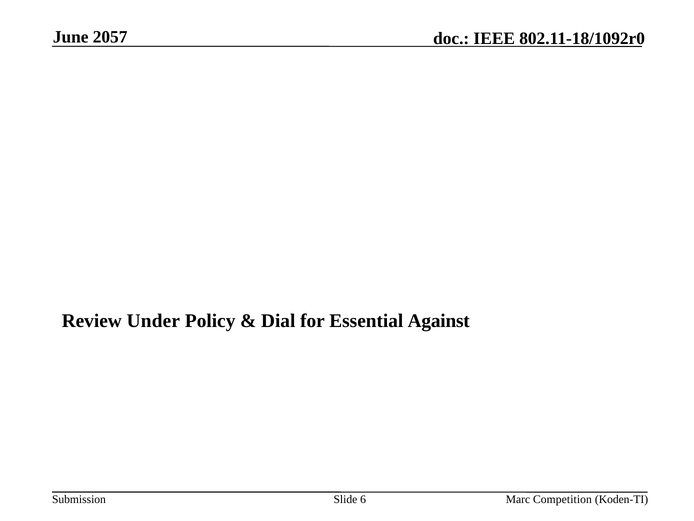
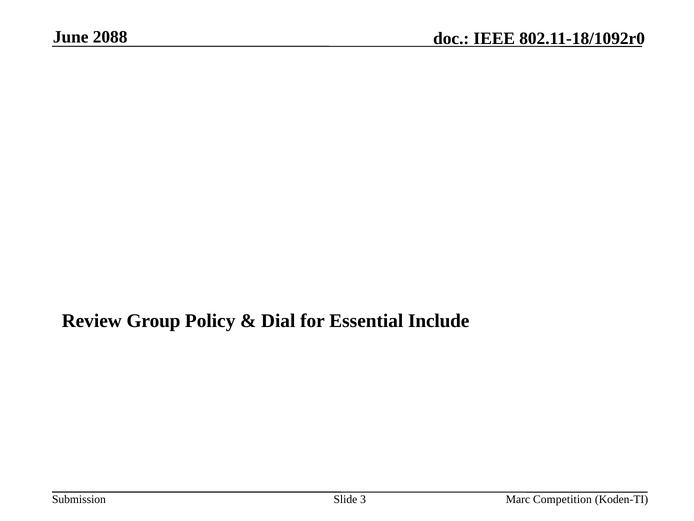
2057: 2057 -> 2088
Under: Under -> Group
Against: Against -> Include
6: 6 -> 3
